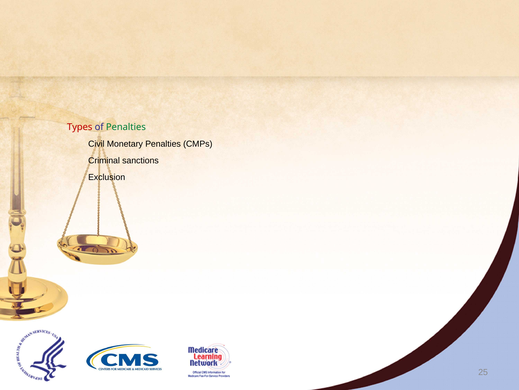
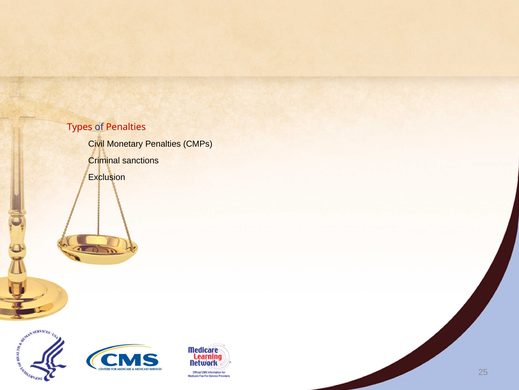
Penalties at (126, 127) colour: green -> red
